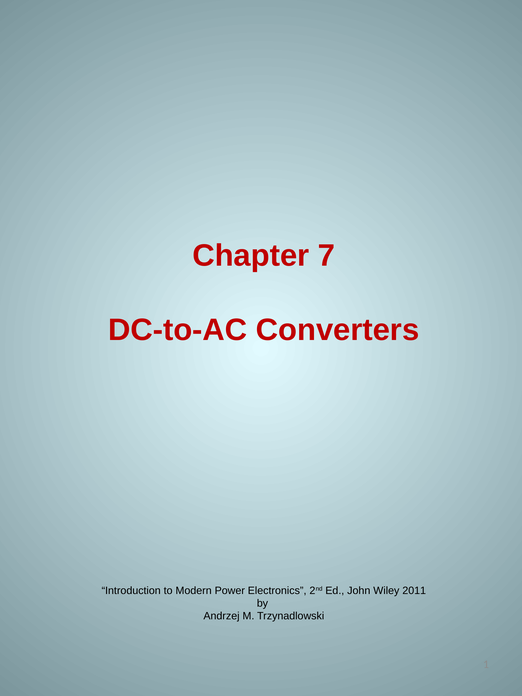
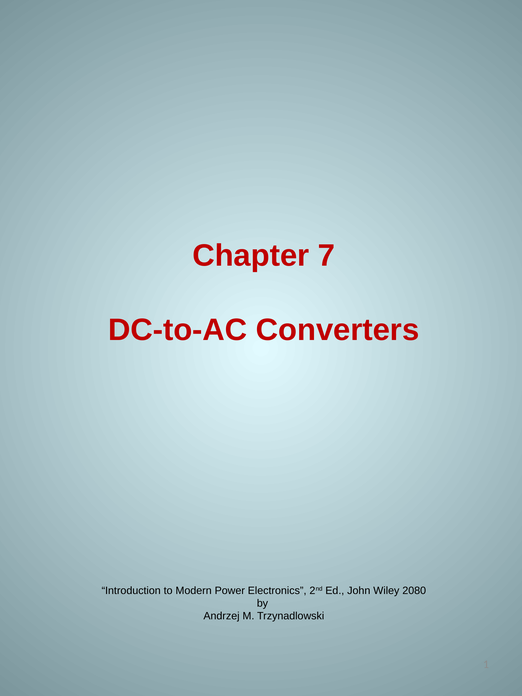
2011: 2011 -> 2080
